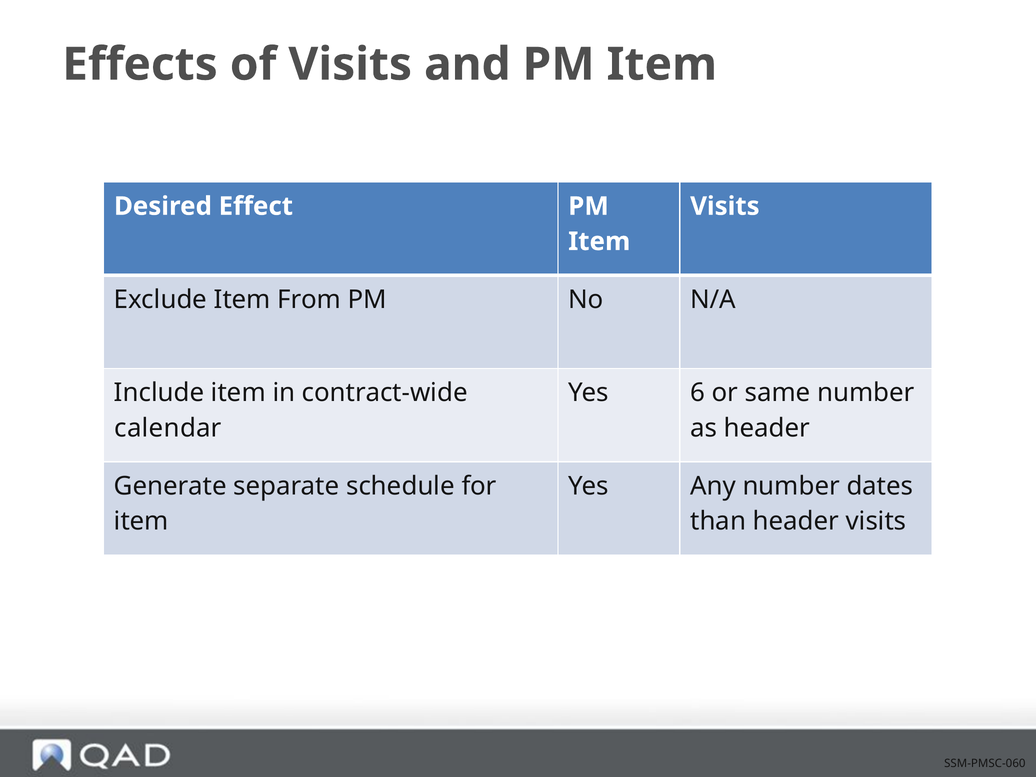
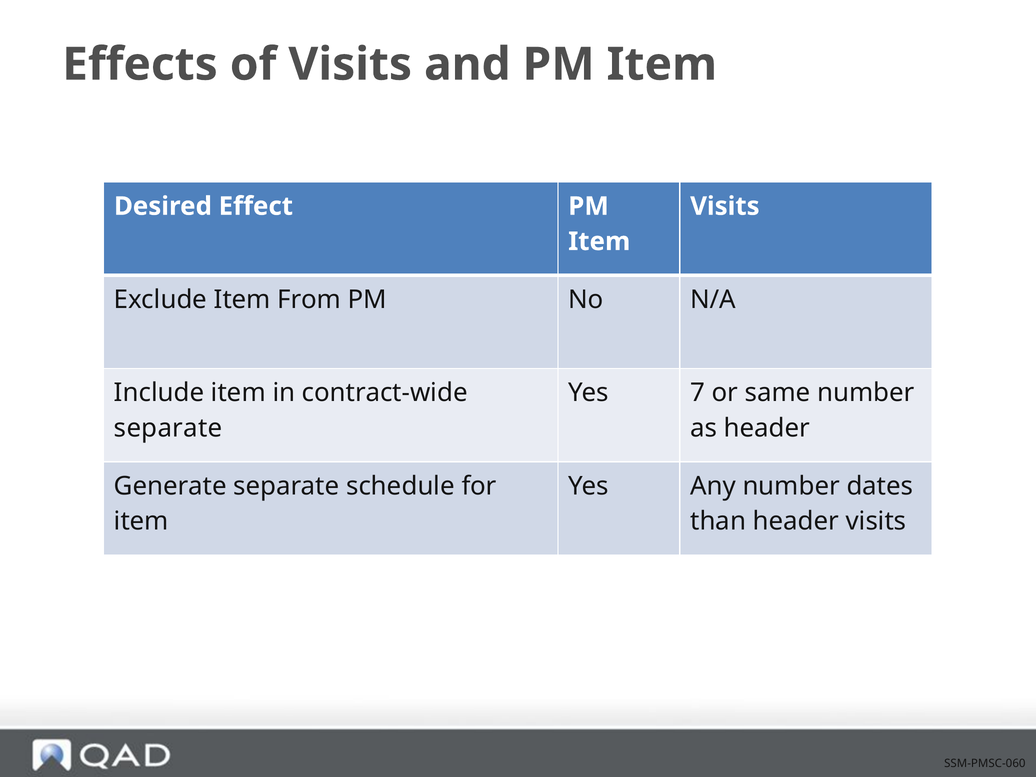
6: 6 -> 7
calendar at (168, 428): calendar -> separate
